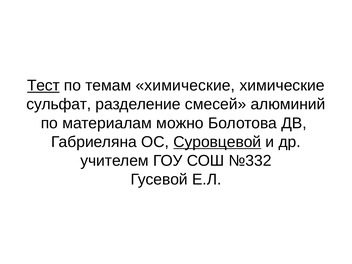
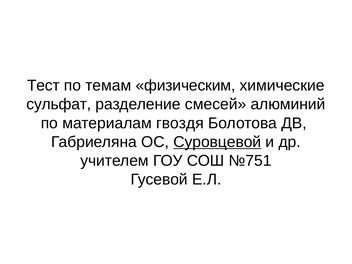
Тест underline: present -> none
темам химические: химические -> физическим
можно: можно -> гвоздя
№332: №332 -> №751
